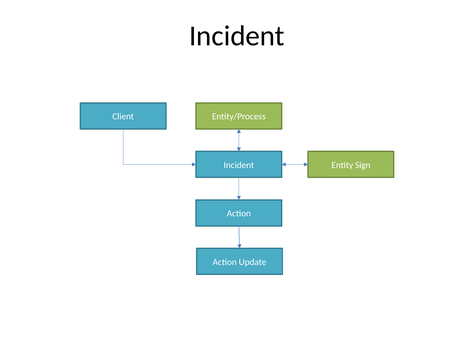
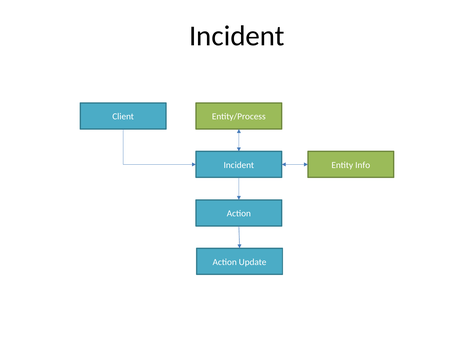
Sign: Sign -> Info
